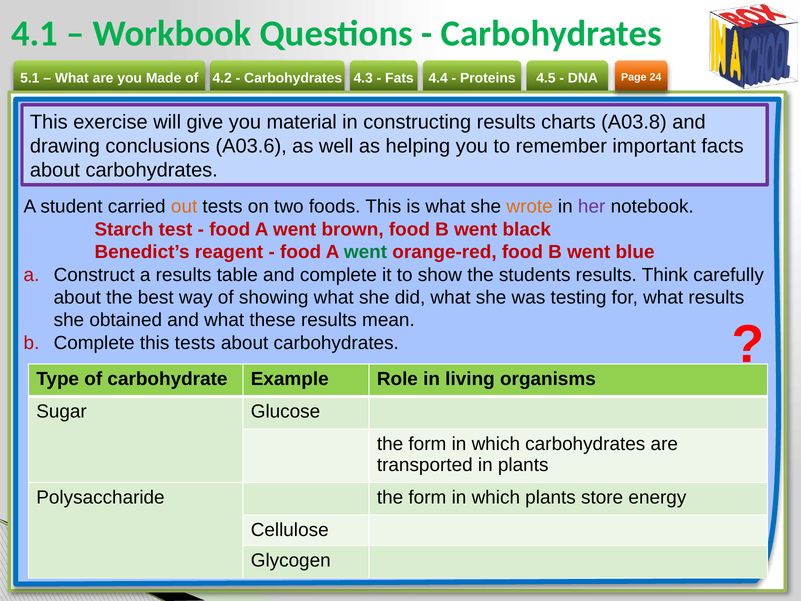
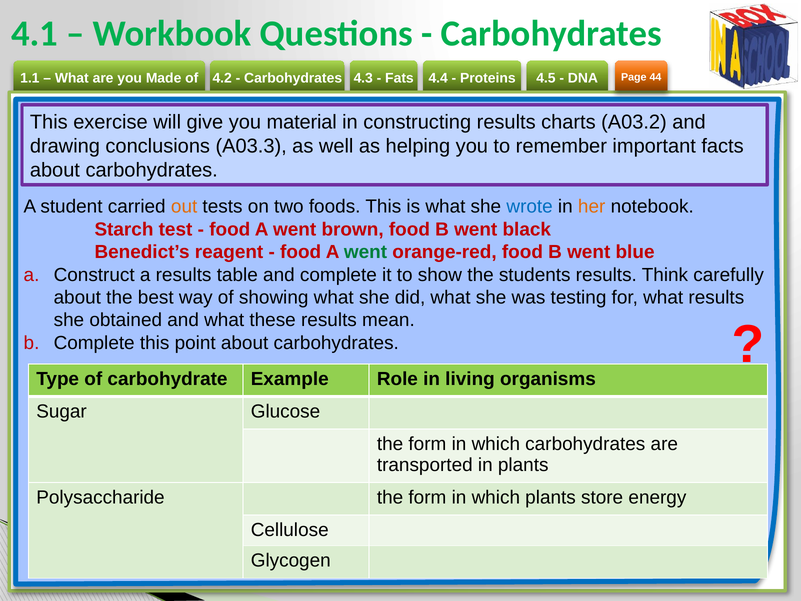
5.1: 5.1 -> 1.1
24: 24 -> 44
A03.8: A03.8 -> A03.2
A03.6: A03.6 -> A03.3
wrote colour: orange -> blue
her colour: purple -> orange
this tests: tests -> point
